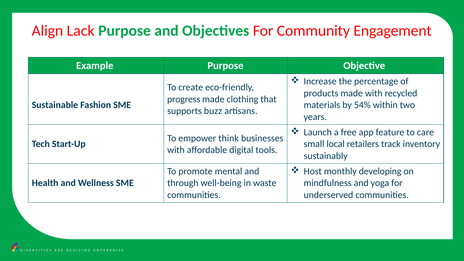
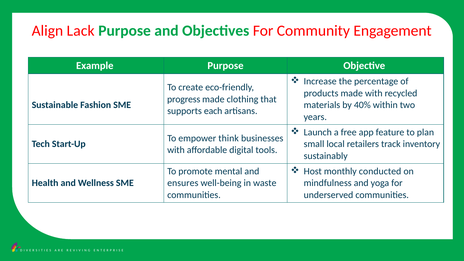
54%: 54% -> 40%
buzz: buzz -> each
care: care -> plan
developing: developing -> conducted
through: through -> ensures
